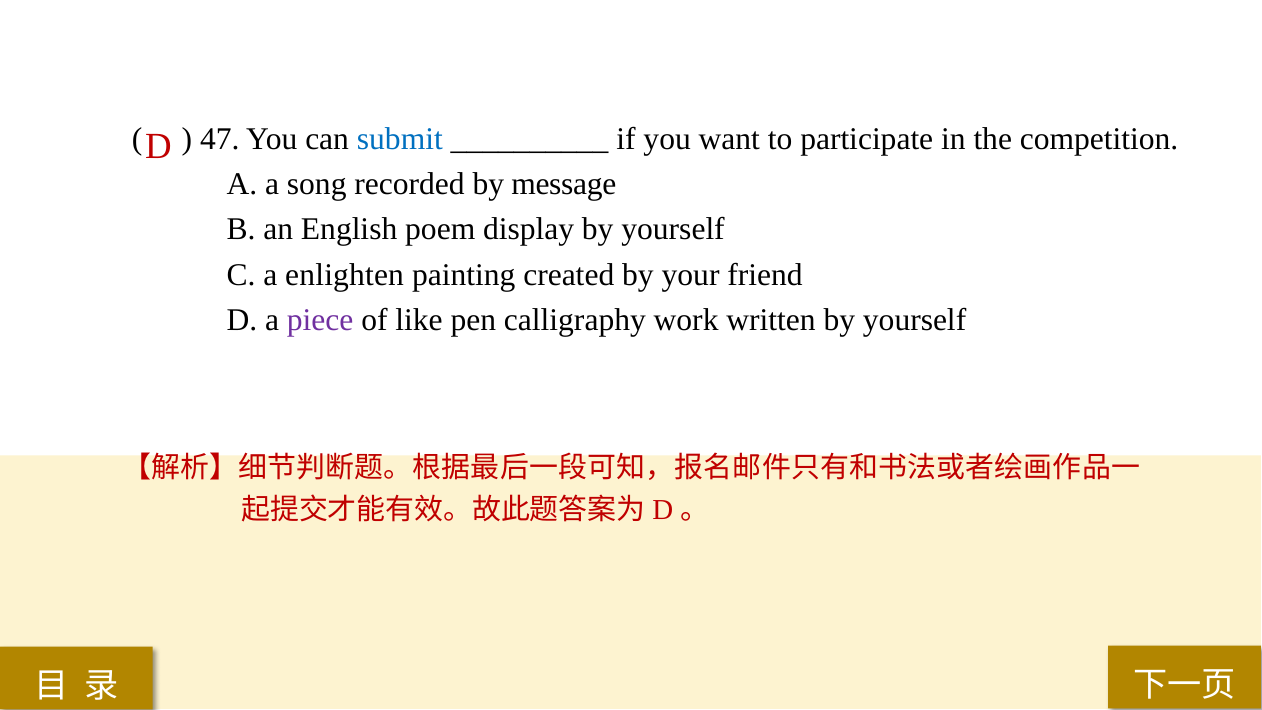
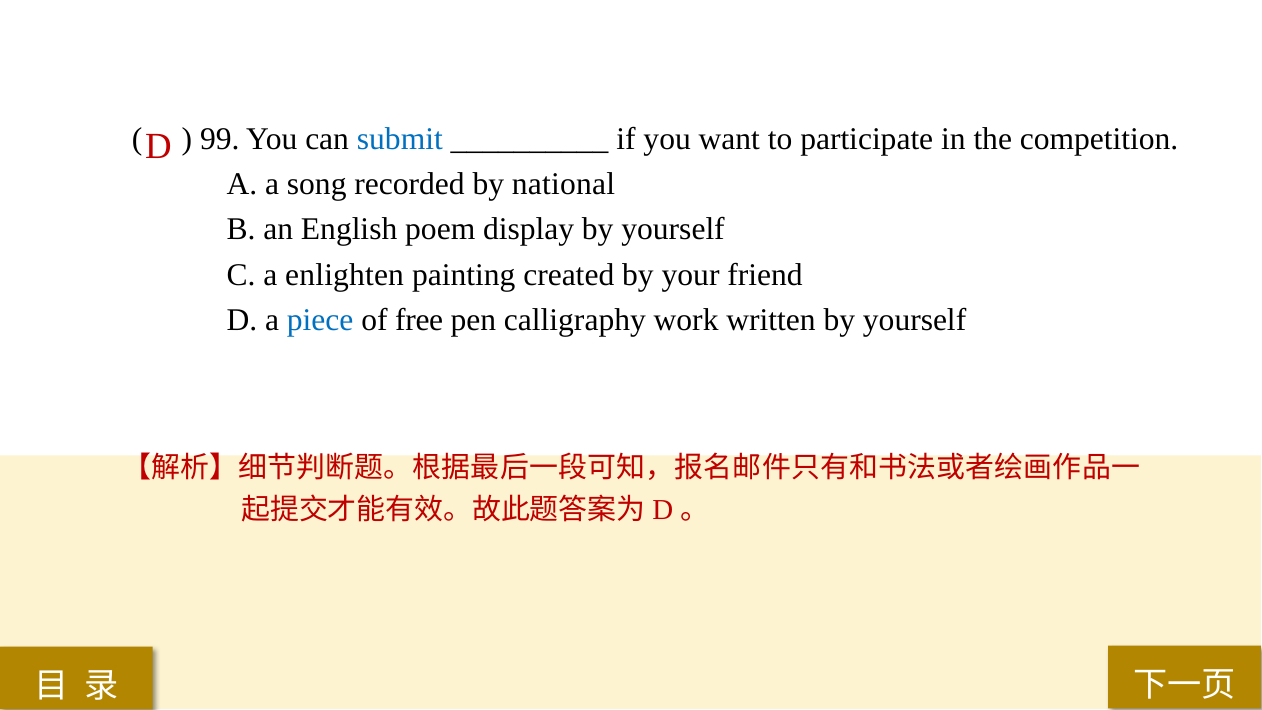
47: 47 -> 99
message: message -> national
piece colour: purple -> blue
like: like -> free
